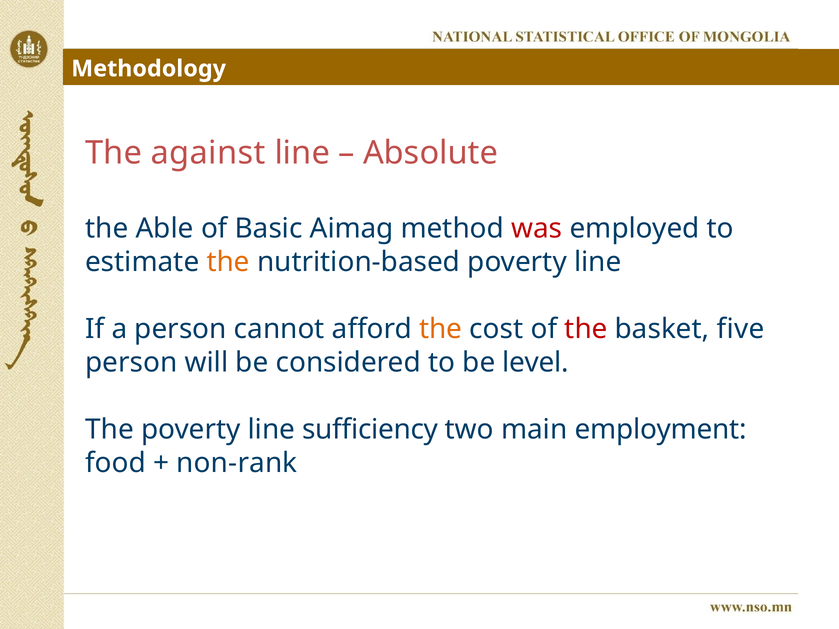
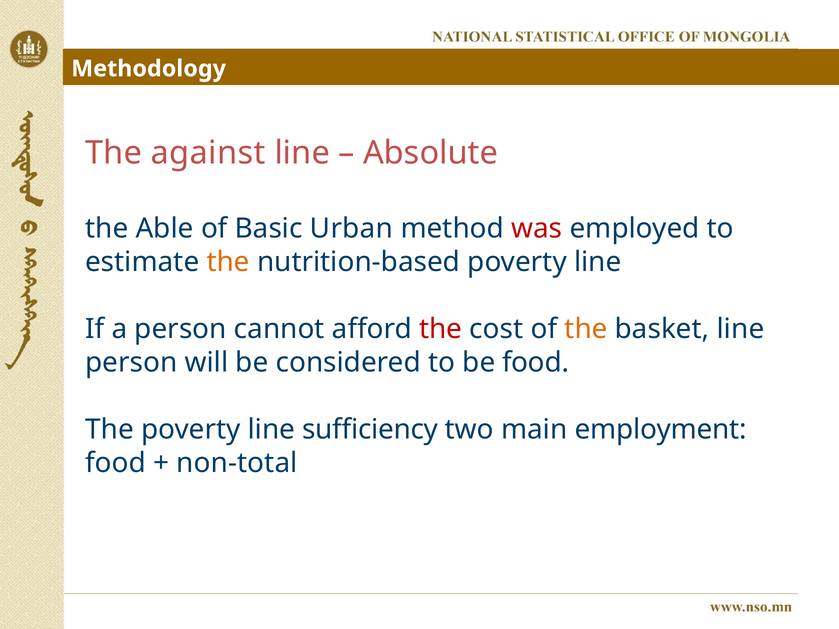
Aimag: Aimag -> Urban
the at (441, 329) colour: orange -> red
the at (586, 329) colour: red -> orange
basket five: five -> line
be level: level -> food
non-rank: non-rank -> non-total
